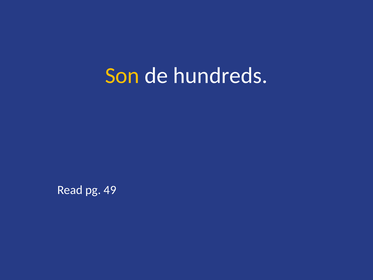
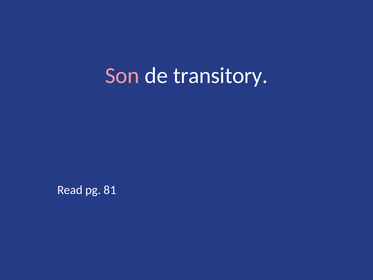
Son colour: yellow -> pink
hundreds: hundreds -> transitory
49: 49 -> 81
